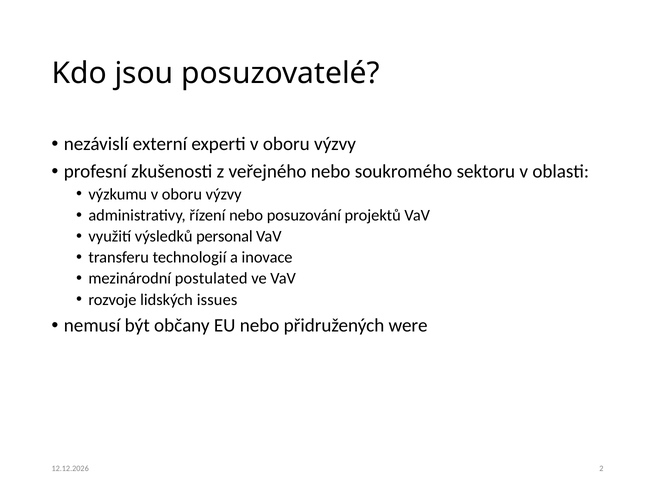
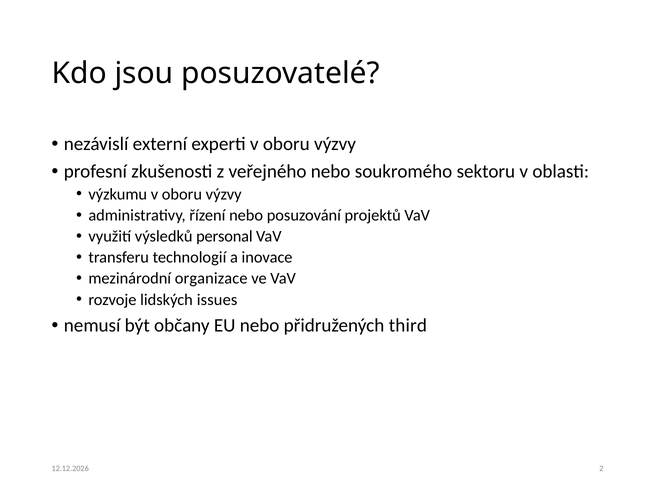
postulated: postulated -> organizace
were: were -> third
